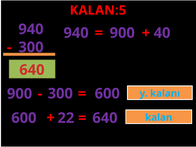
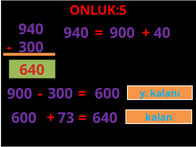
KALAN:5: KALAN:5 -> ONLUK:5
22: 22 -> 73
